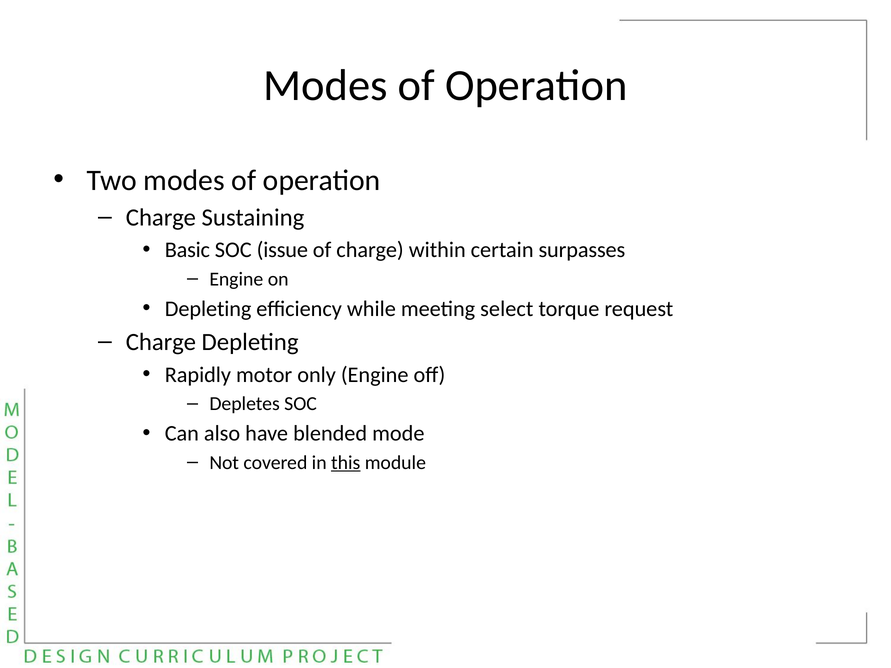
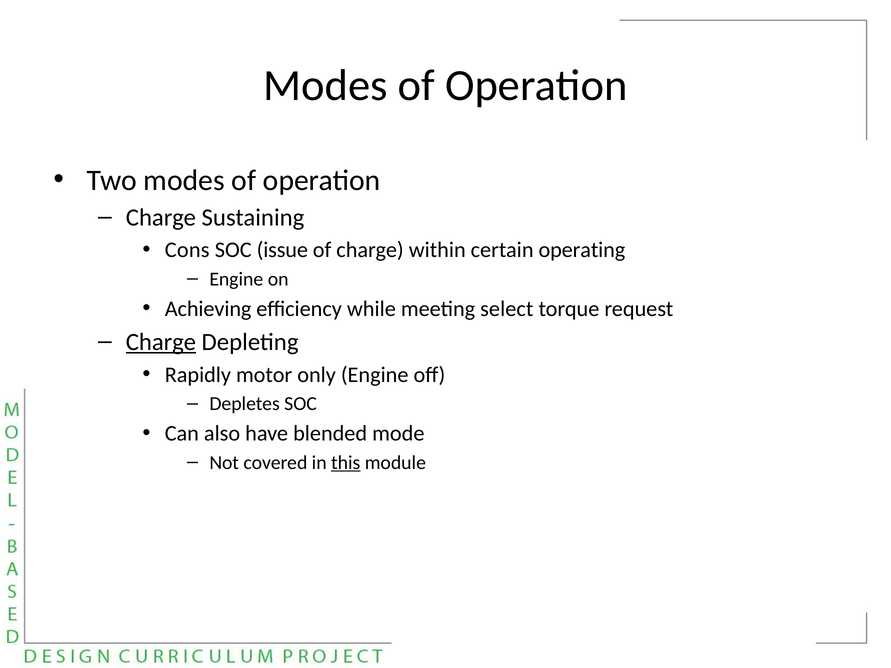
Basic: Basic -> Cons
surpasses: surpasses -> operating
Depleting at (208, 309): Depleting -> Achieving
Charge at (161, 342) underline: none -> present
